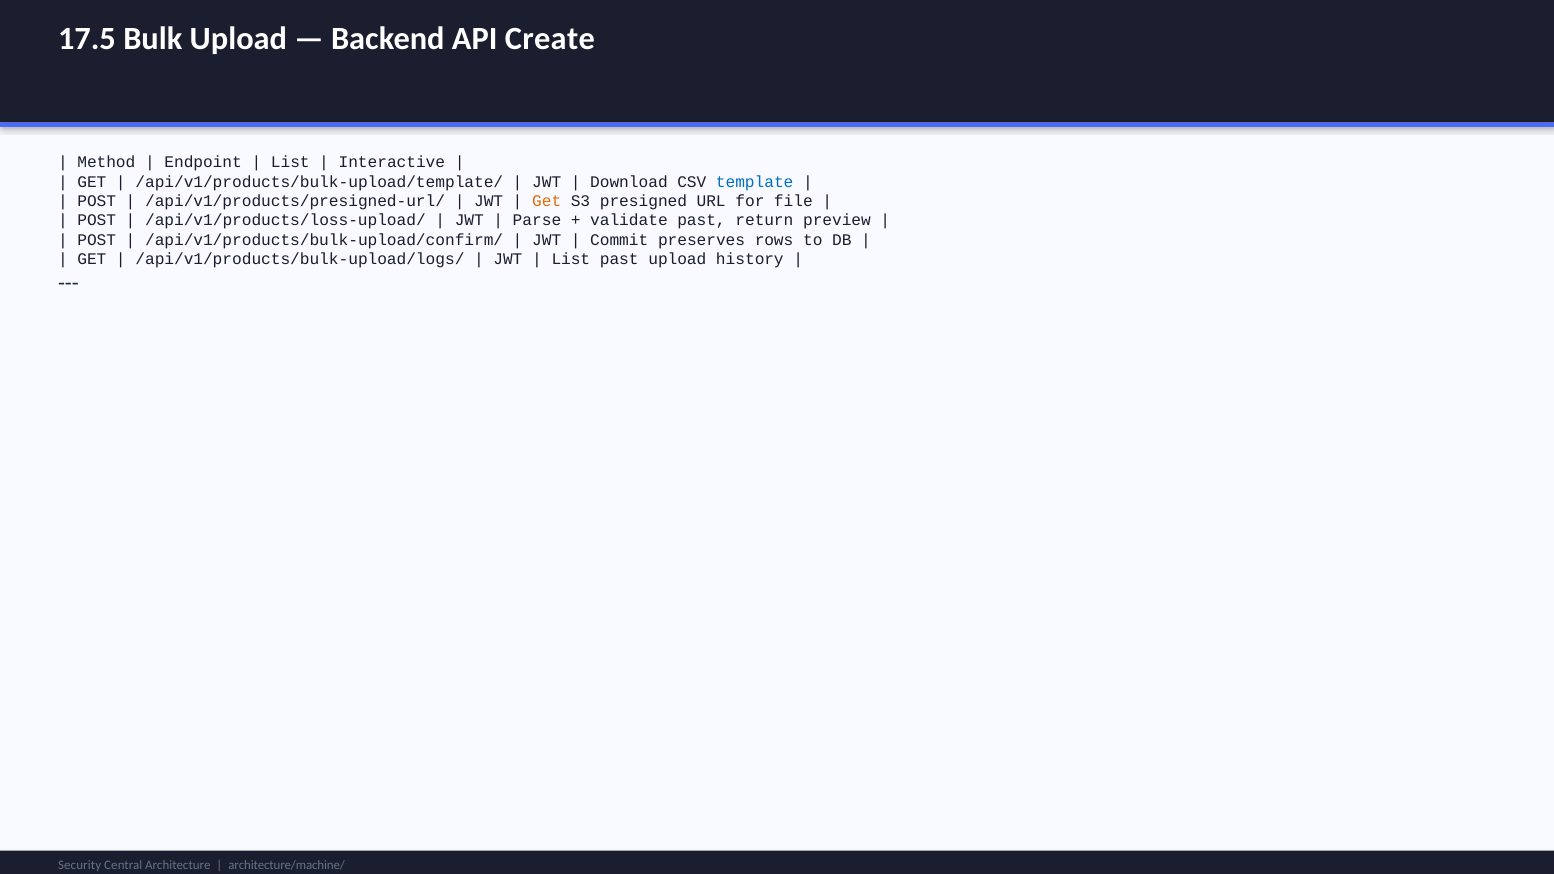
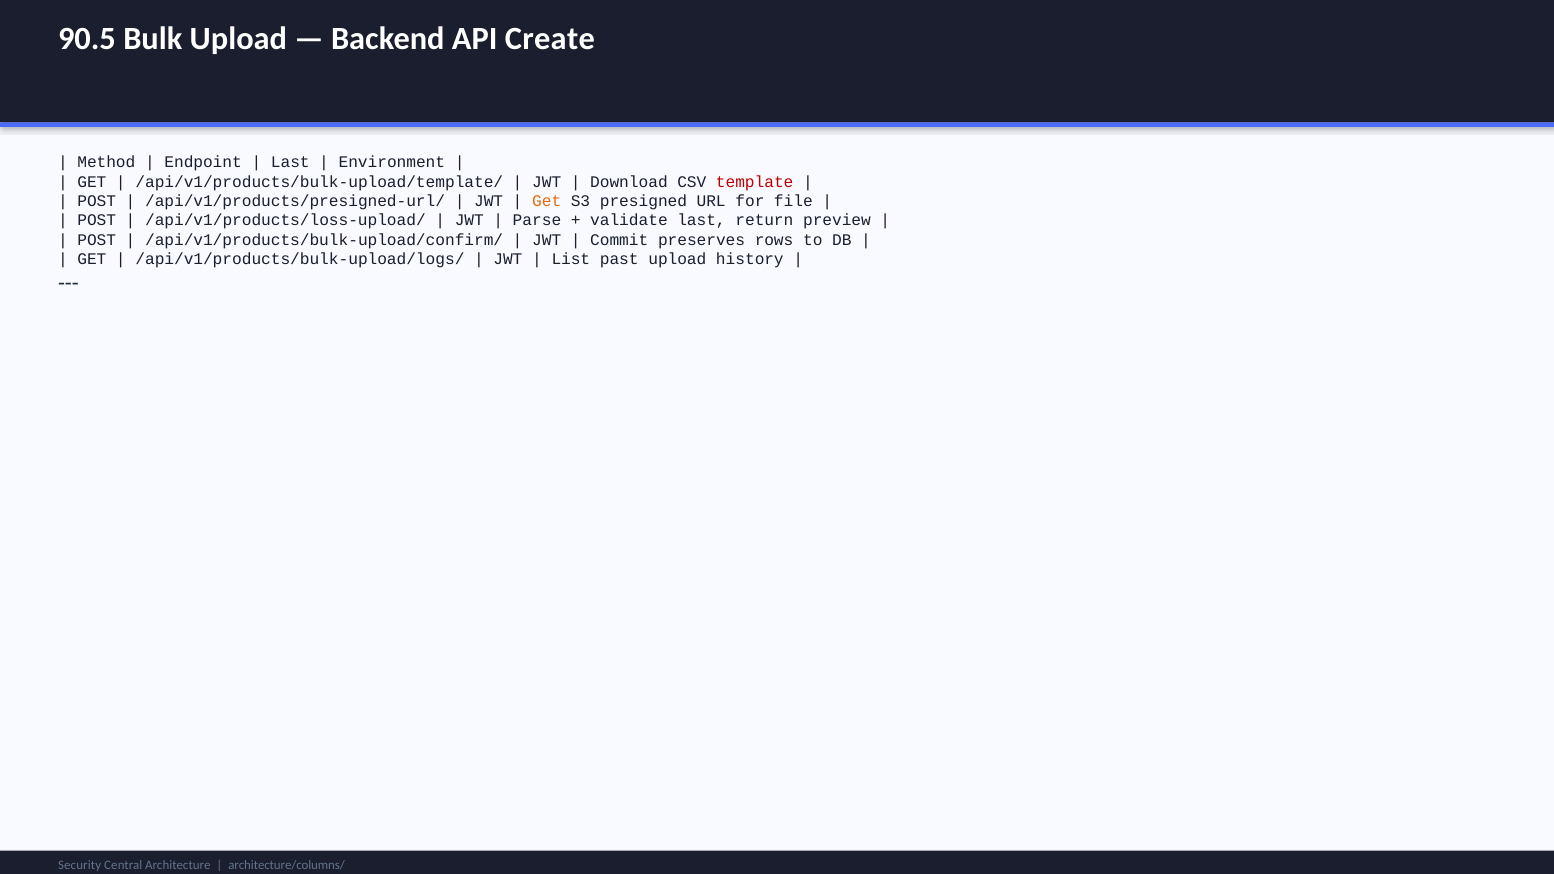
17.5: 17.5 -> 90.5
List at (290, 162): List -> Last
Interactive: Interactive -> Environment
template colour: blue -> red
validate past: past -> last
architecture/machine/: architecture/machine/ -> architecture/columns/
